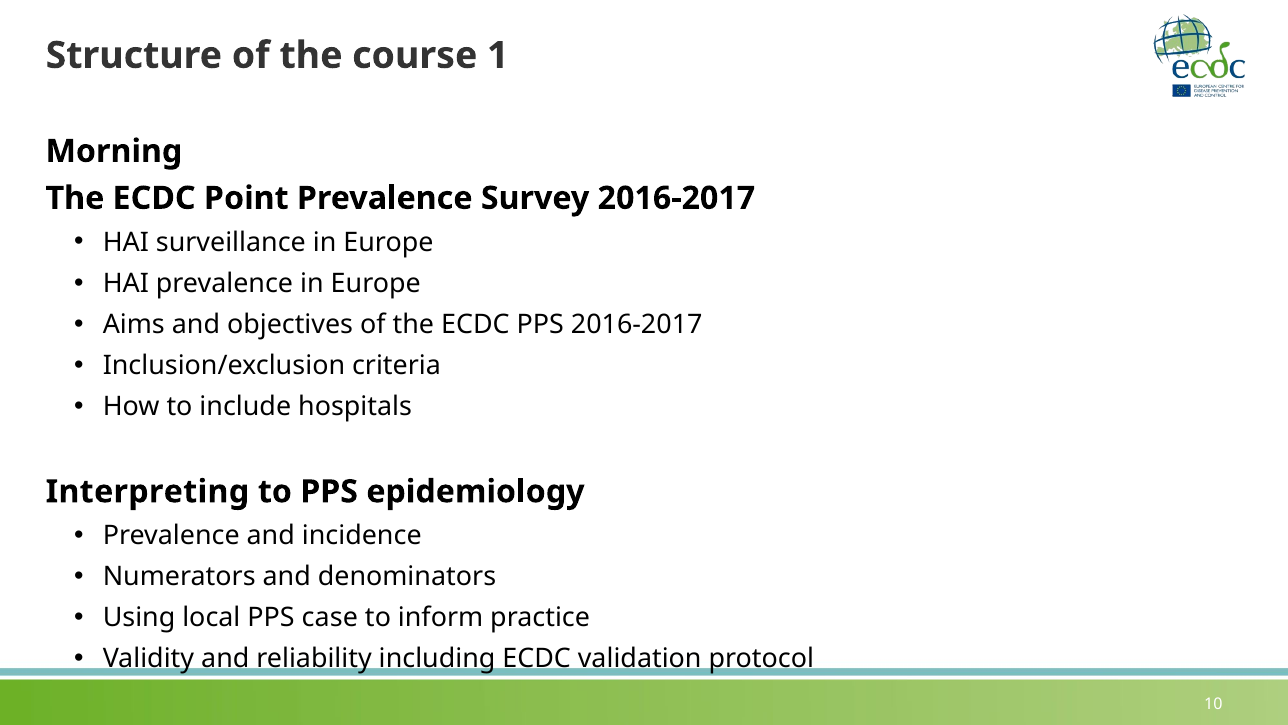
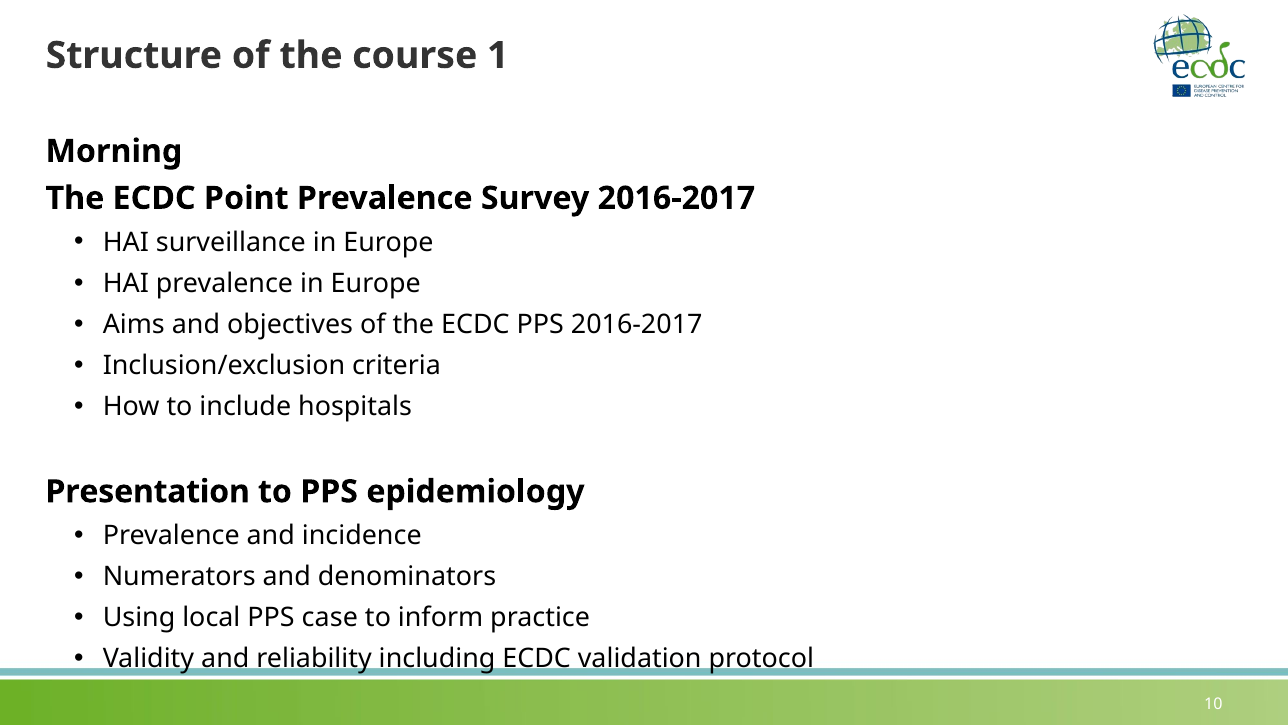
Interpreting: Interpreting -> Presentation
